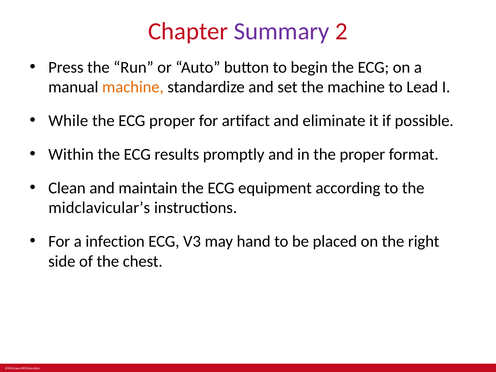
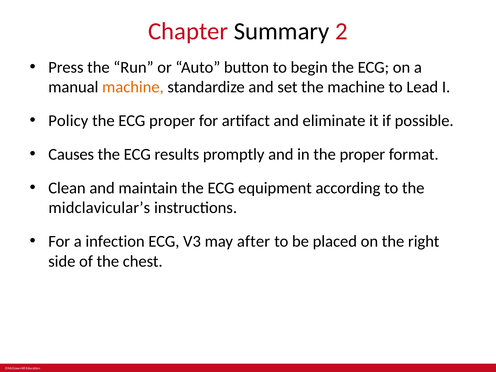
Summary colour: purple -> black
While: While -> Policy
Within: Within -> Causes
hand: hand -> after
